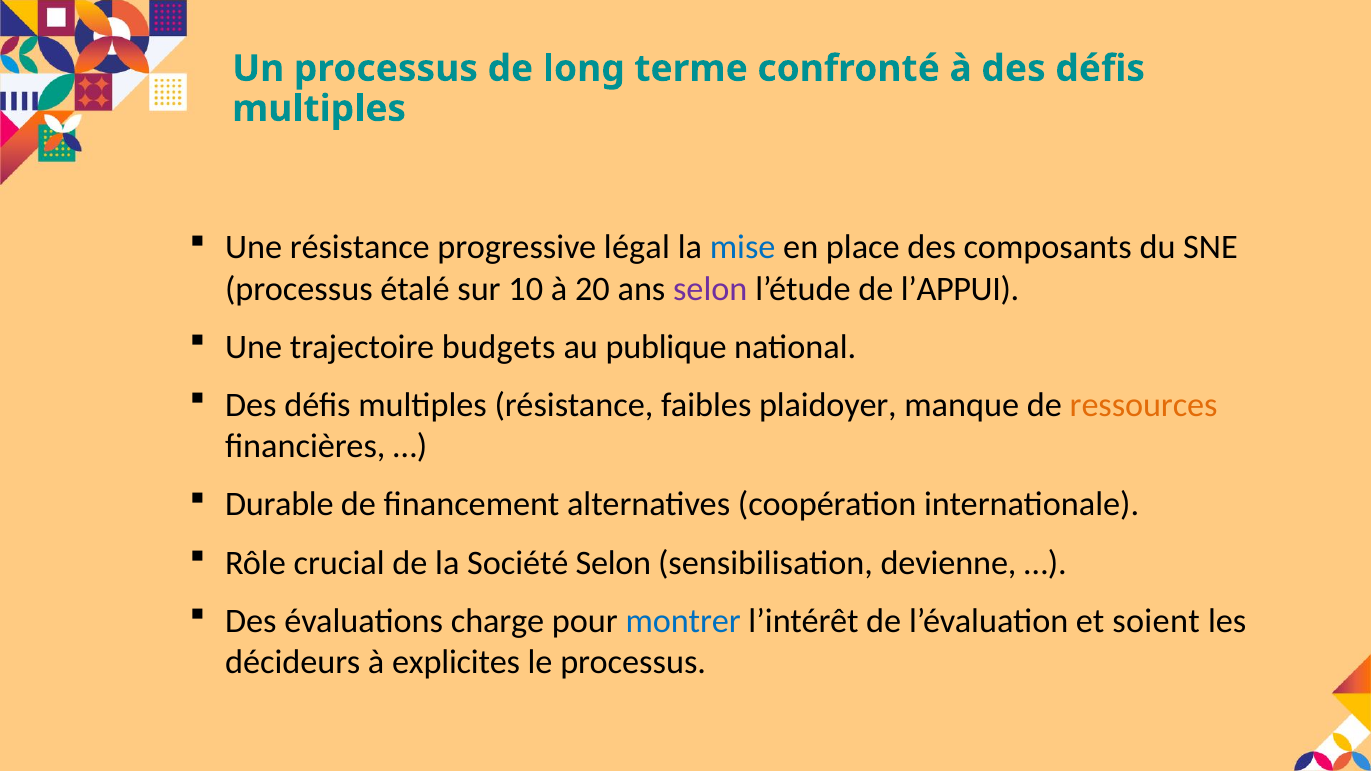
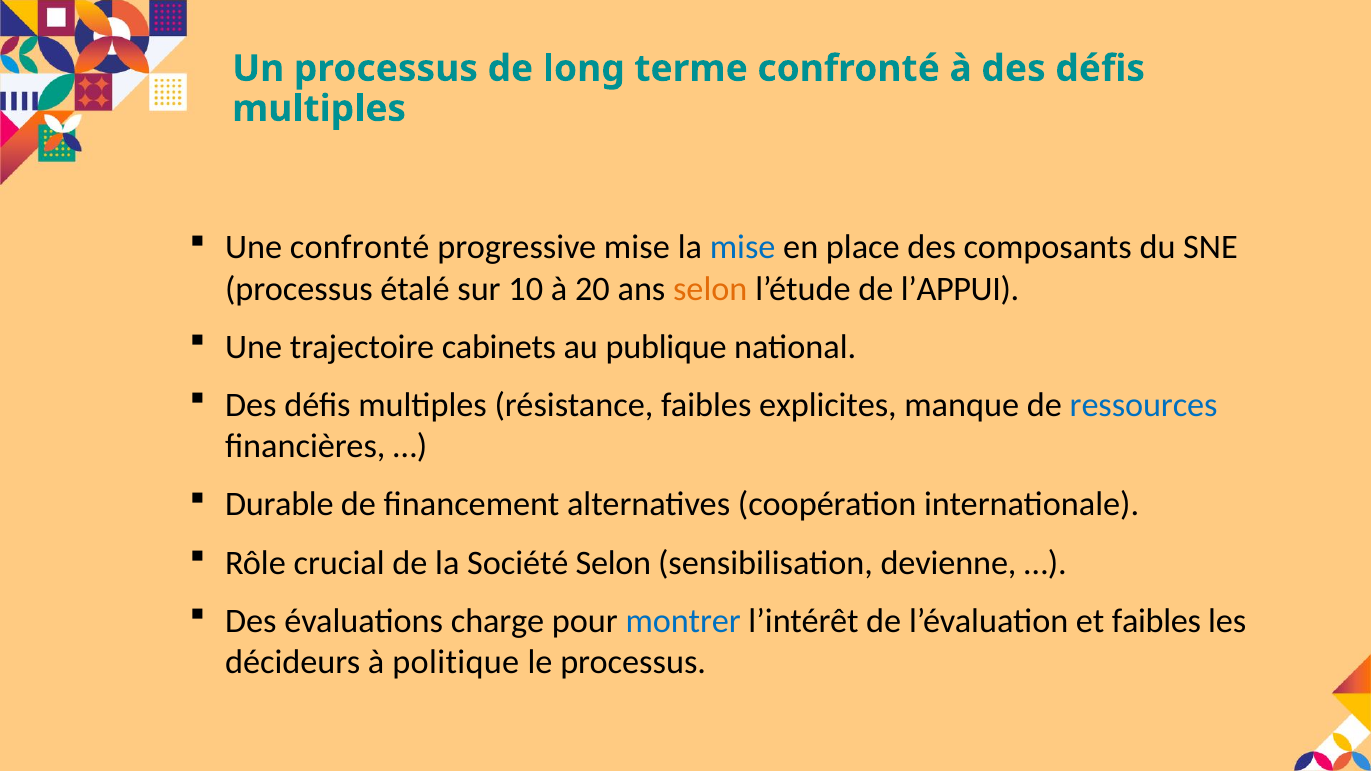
Une résistance: résistance -> confronté
progressive légal: légal -> mise
selon at (710, 289) colour: purple -> orange
budgets: budgets -> cabinets
plaidoyer: plaidoyer -> explicites
ressources colour: orange -> blue
et soient: soient -> faibles
explicites: explicites -> politique
